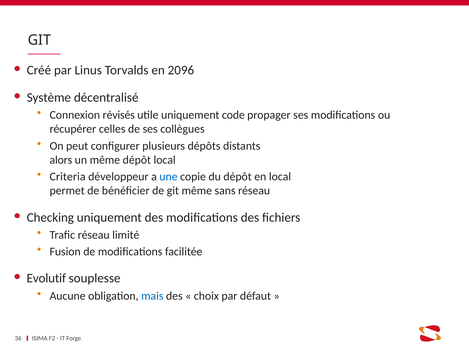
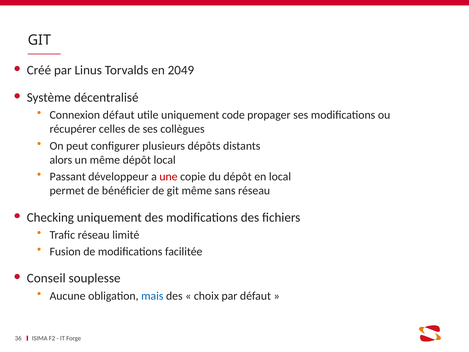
2096: 2096 -> 2049
Connexion révisés: révisés -> défaut
Criteria: Criteria -> Passant
une colour: blue -> red
Evolutif: Evolutif -> Conseil
